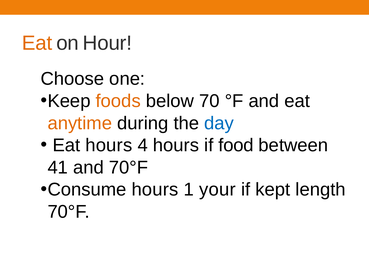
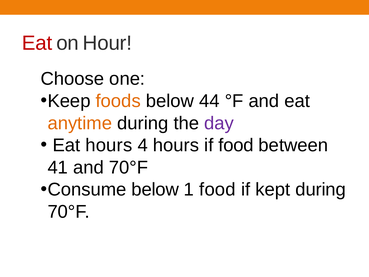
Eat at (37, 43) colour: orange -> red
70: 70 -> 44
day colour: blue -> purple
Consume hours: hours -> below
1 your: your -> food
kept length: length -> during
